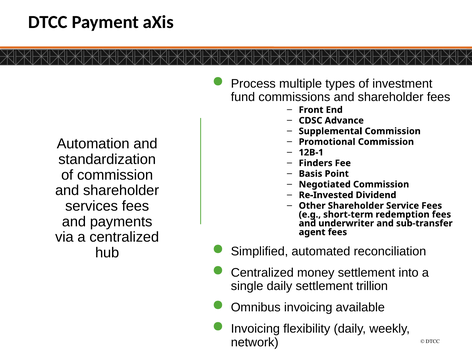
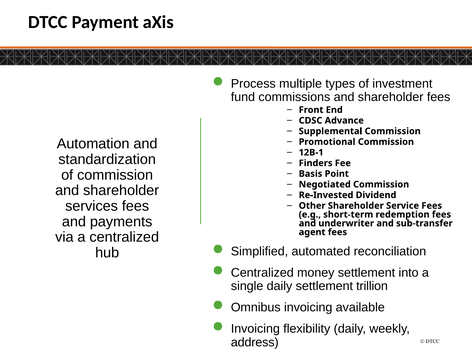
network: network -> address
